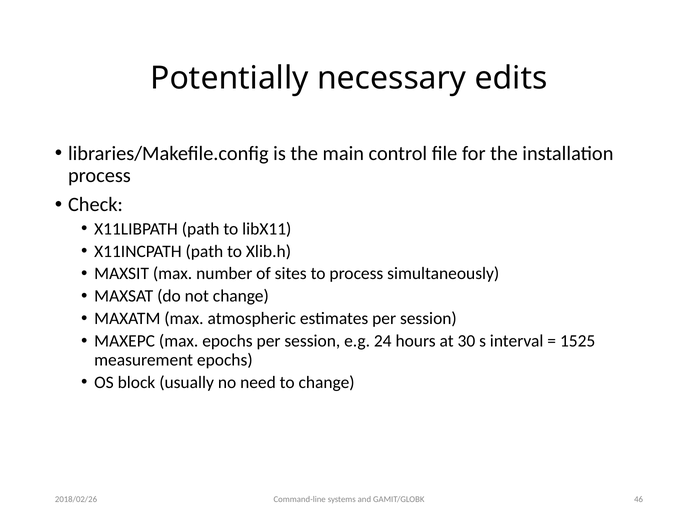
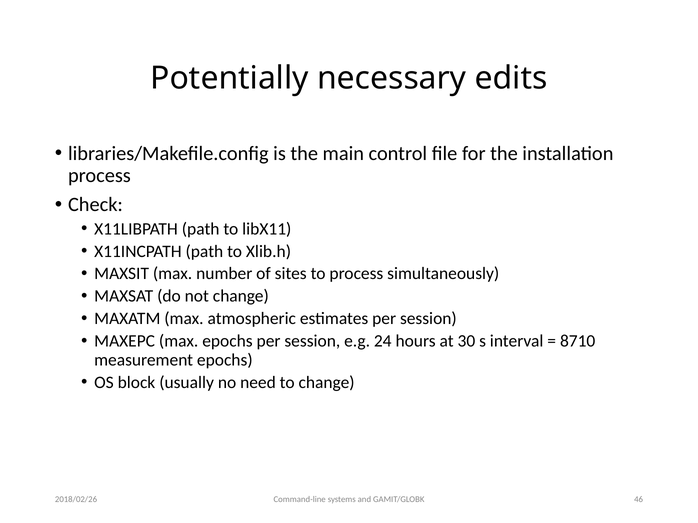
1525: 1525 -> 8710
